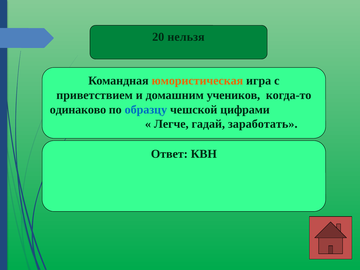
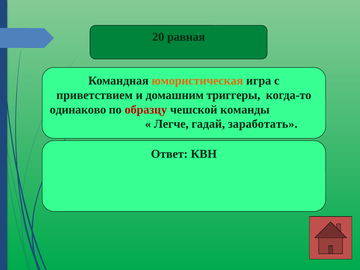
нельзя: нельзя -> равная
учеников: учеников -> триггеры
образцу colour: blue -> red
цифрами: цифрами -> команды
